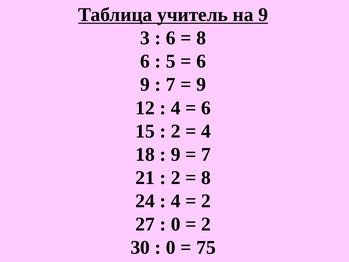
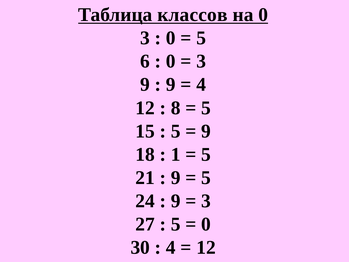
учитель: учитель -> классов
на 9: 9 -> 0
6 at (171, 38): 6 -> 0
8 at (201, 38): 8 -> 5
5 at (171, 61): 5 -> 0
6 at (201, 61): 6 -> 3
7 at (171, 84): 7 -> 9
9 at (201, 84): 9 -> 4
4 at (176, 108): 4 -> 8
6 at (206, 108): 6 -> 5
2 at (176, 131): 2 -> 5
4 at (206, 131): 4 -> 9
9 at (176, 154): 9 -> 1
7 at (206, 154): 7 -> 5
2 at (176, 178): 2 -> 9
8 at (206, 178): 8 -> 5
4 at (176, 201): 4 -> 9
2 at (206, 201): 2 -> 3
0 at (176, 224): 0 -> 5
2 at (206, 224): 2 -> 0
0 at (171, 247): 0 -> 4
75 at (206, 247): 75 -> 12
